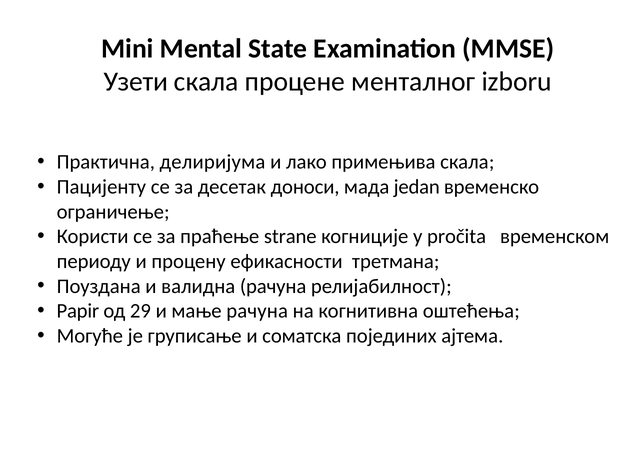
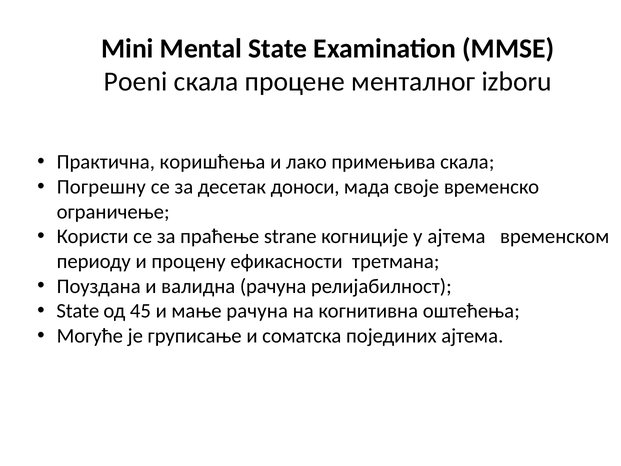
Узети: Узети -> Poeni
делиријума: делиријума -> коришћења
Пацијенту: Пацијенту -> Погрешну
jedan: jedan -> своје
у pročita: pročita -> ајтема
Papir at (78, 311): Papir -> State
29: 29 -> 45
